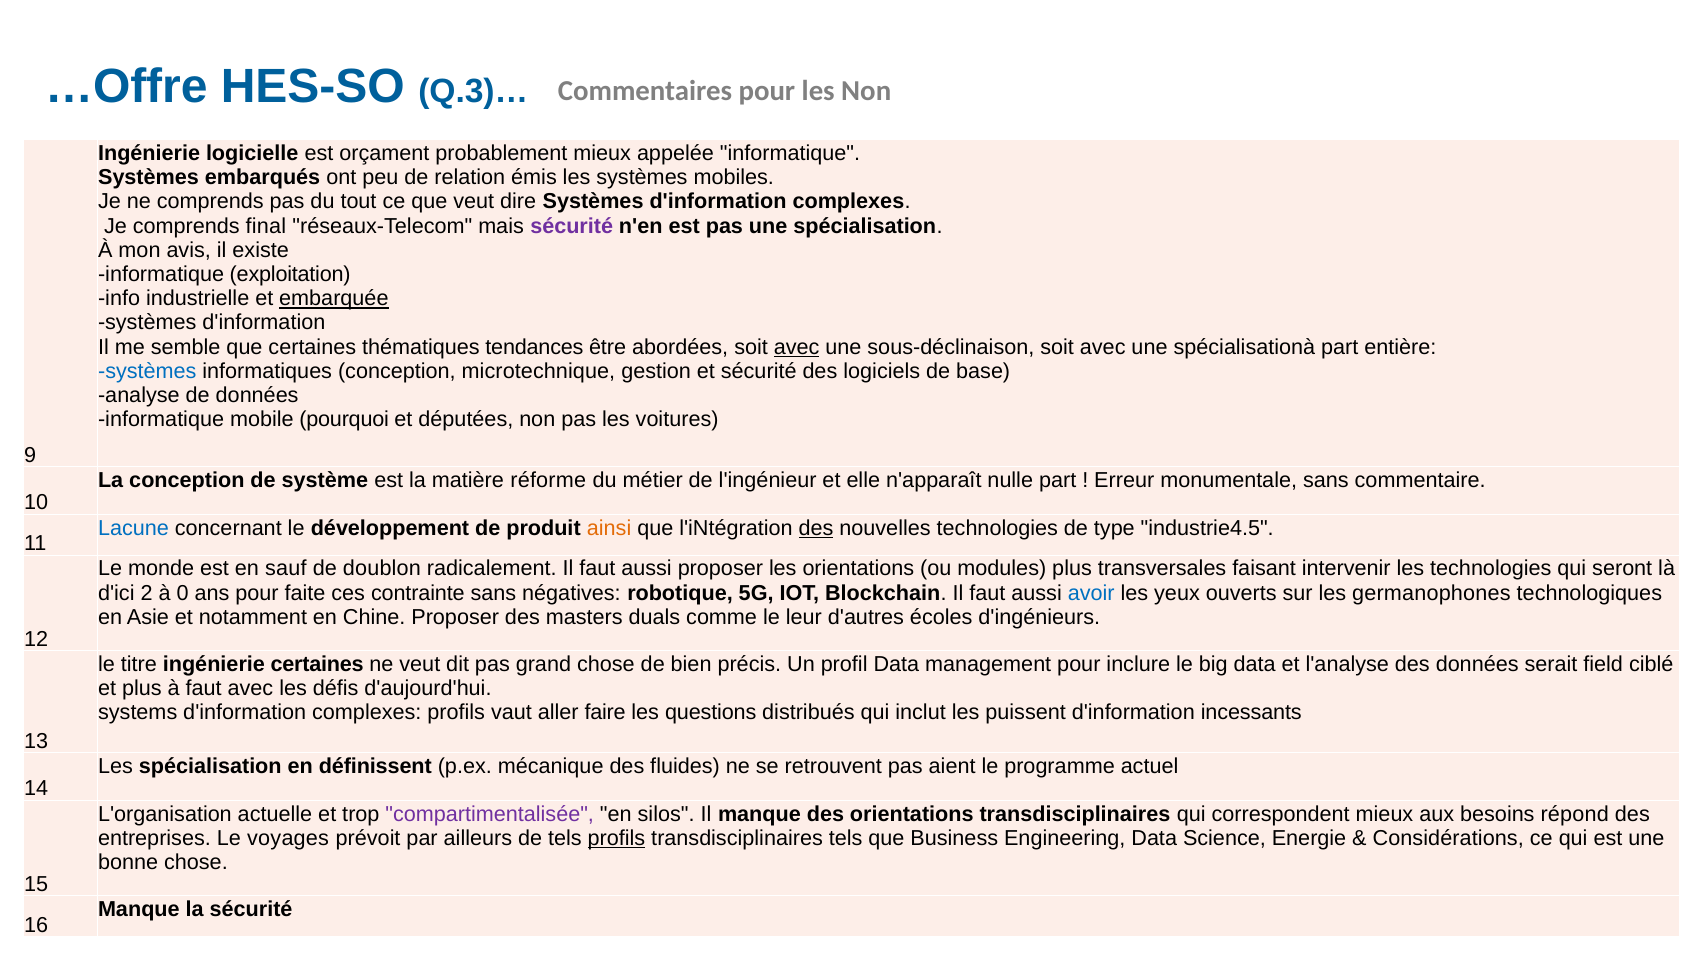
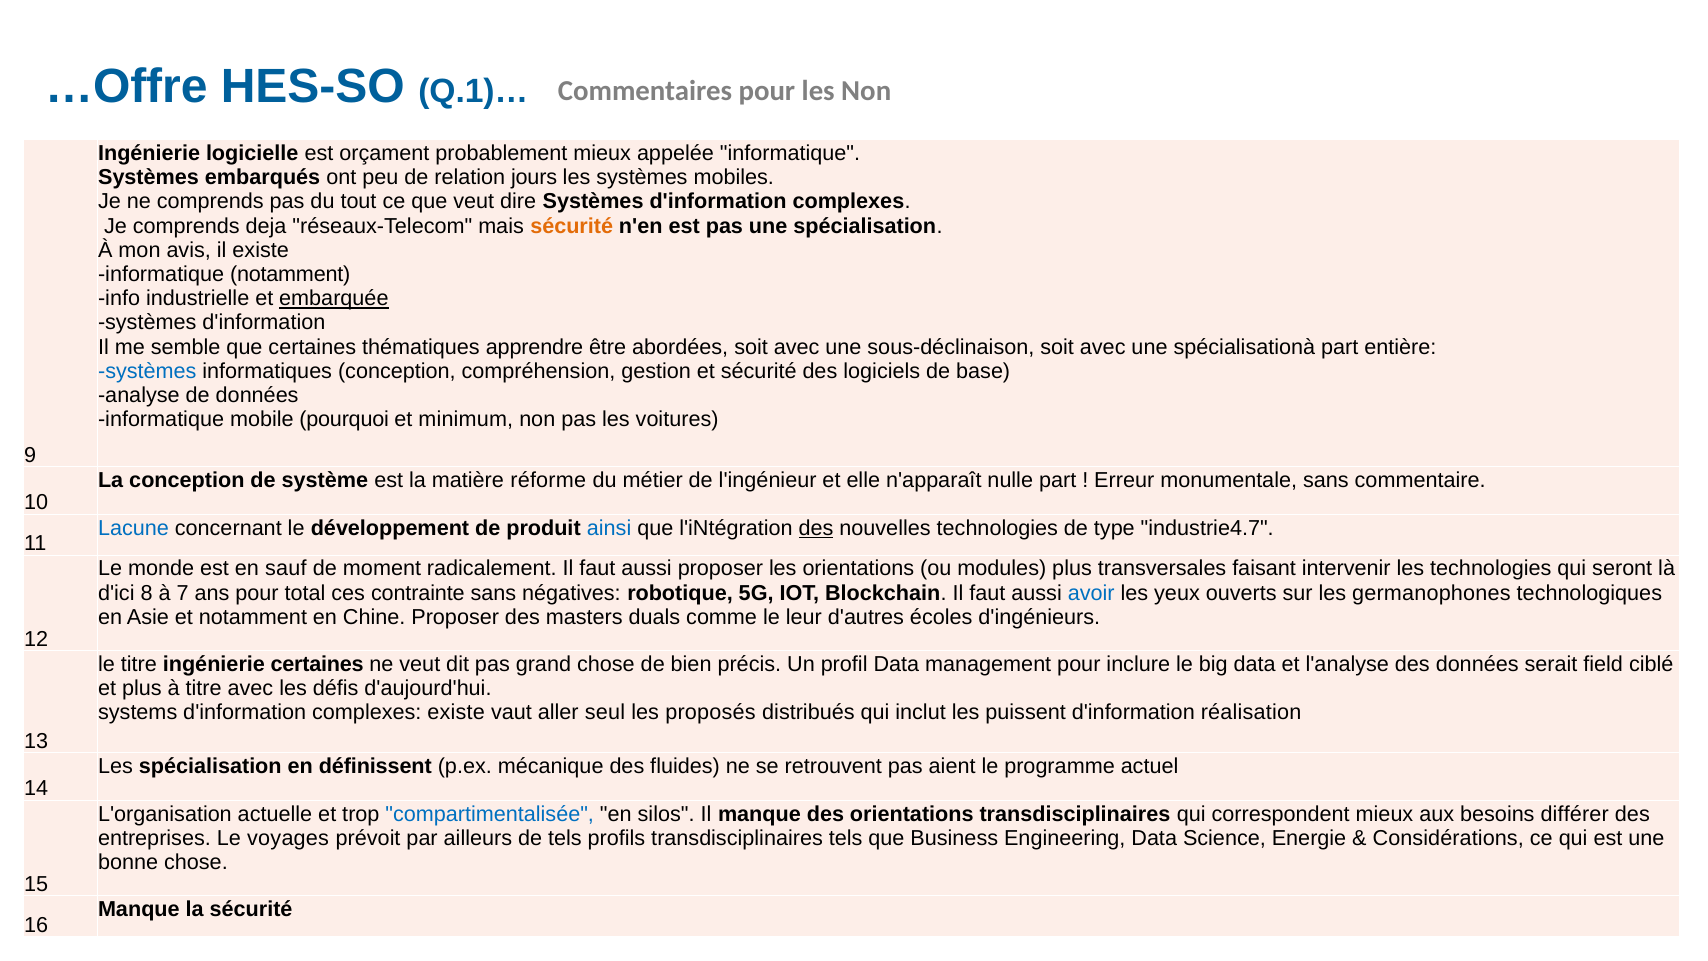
Q.3)…: Q.3)… -> Q.1)…
émis: émis -> jours
final: final -> deja
sécurité at (572, 226) colour: purple -> orange
informatique exploitation: exploitation -> notamment
tendances: tendances -> apprendre
avec at (797, 347) underline: present -> none
microtechnique: microtechnique -> compréhension
députées: députées -> minimum
ainsi colour: orange -> blue
industrie4.5: industrie4.5 -> industrie4.7
doublon: doublon -> moment
2: 2 -> 8
0: 0 -> 7
faite: faite -> total
à faut: faut -> titre
complexes profils: profils -> existe
faire: faire -> seul
questions: questions -> proposés
incessants: incessants -> réalisation
compartimentalisée colour: purple -> blue
répond: répond -> différer
profils at (616, 838) underline: present -> none
